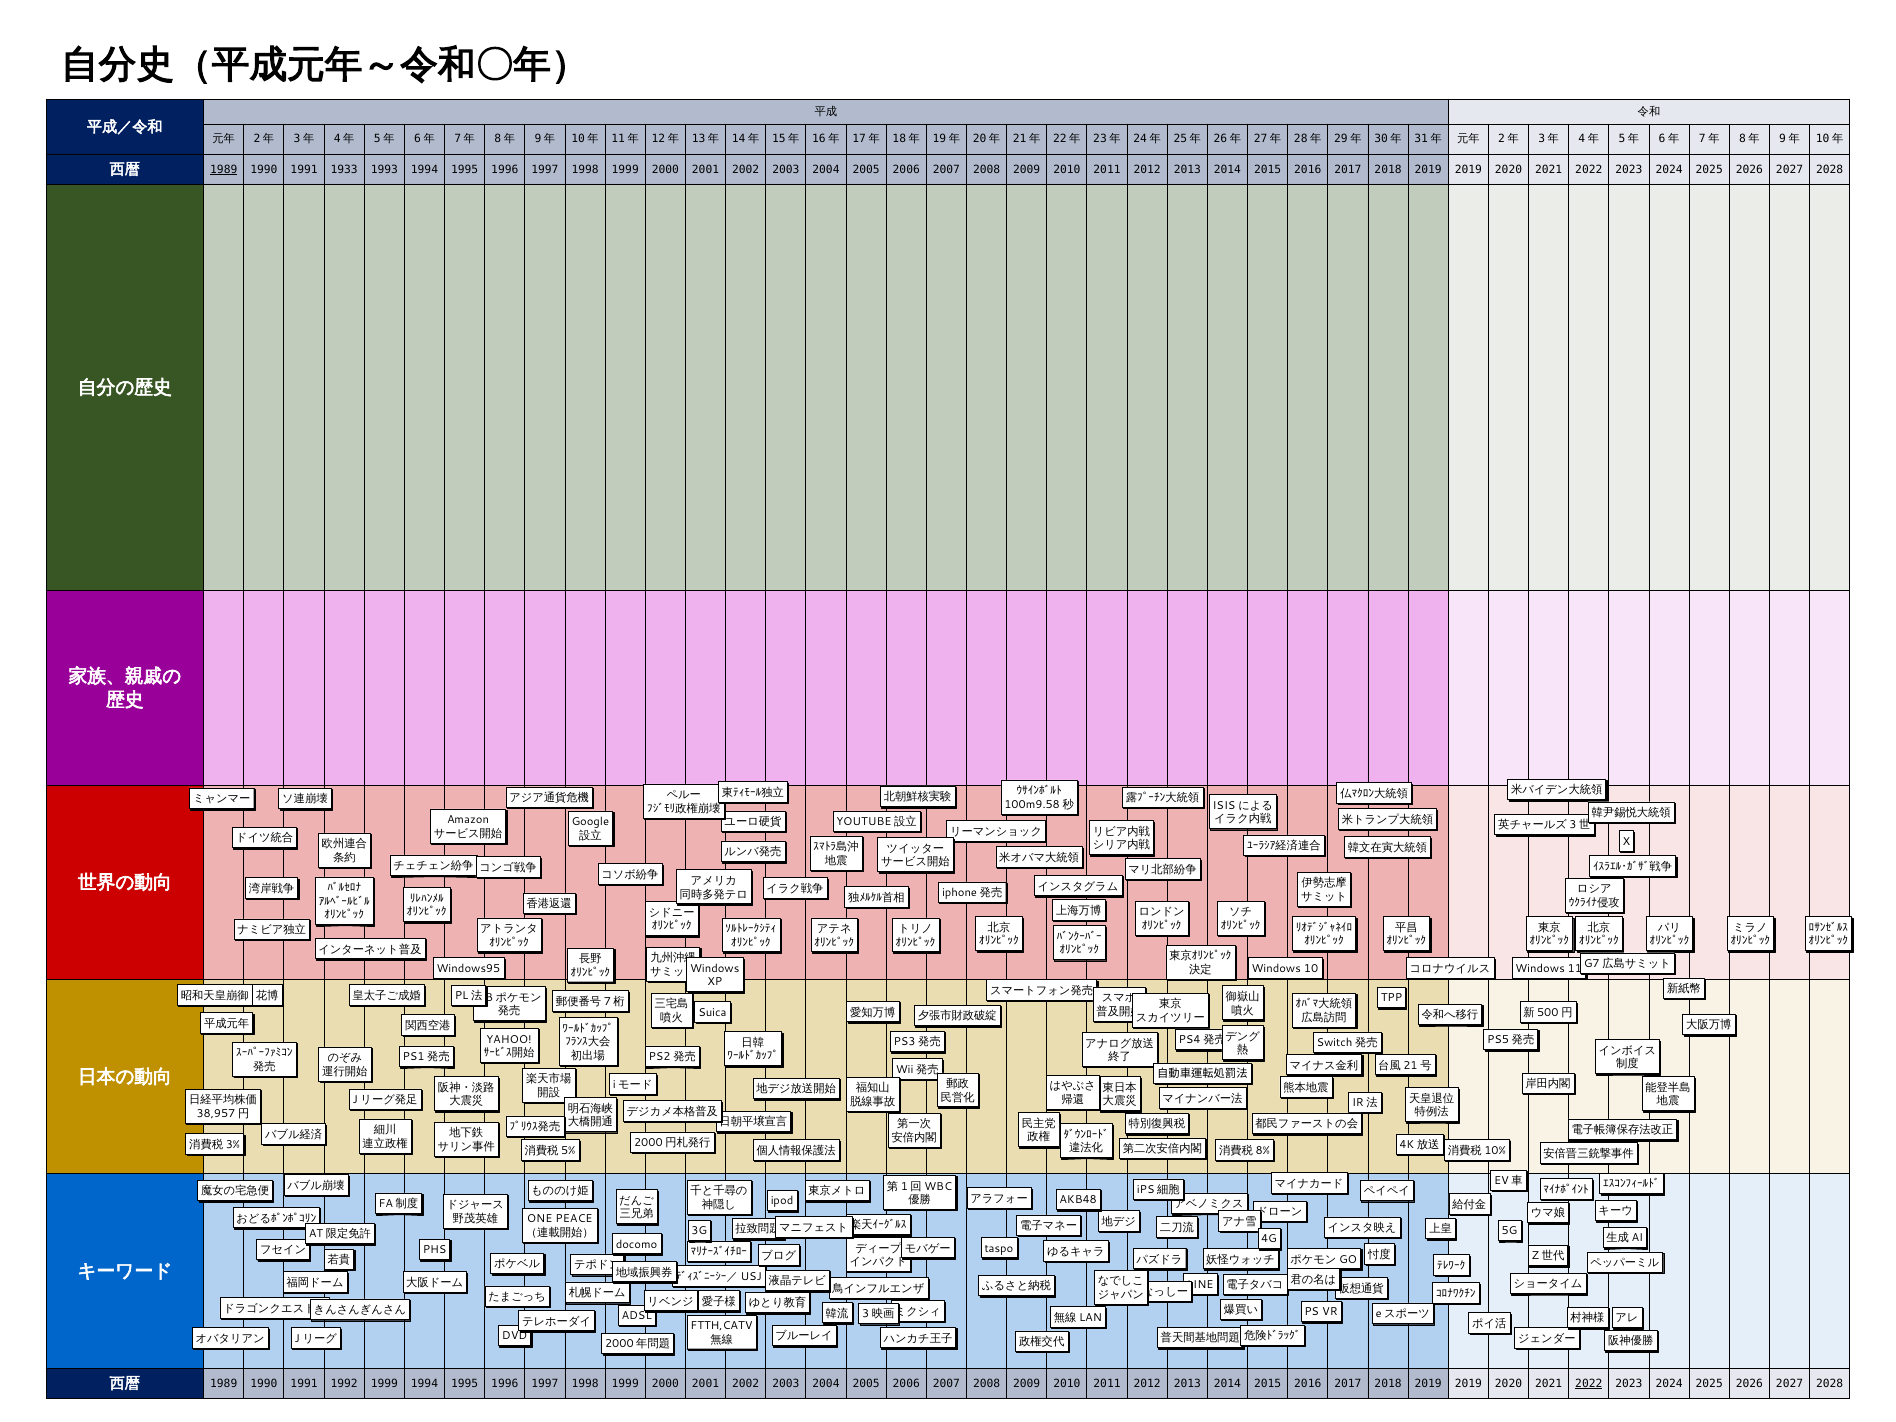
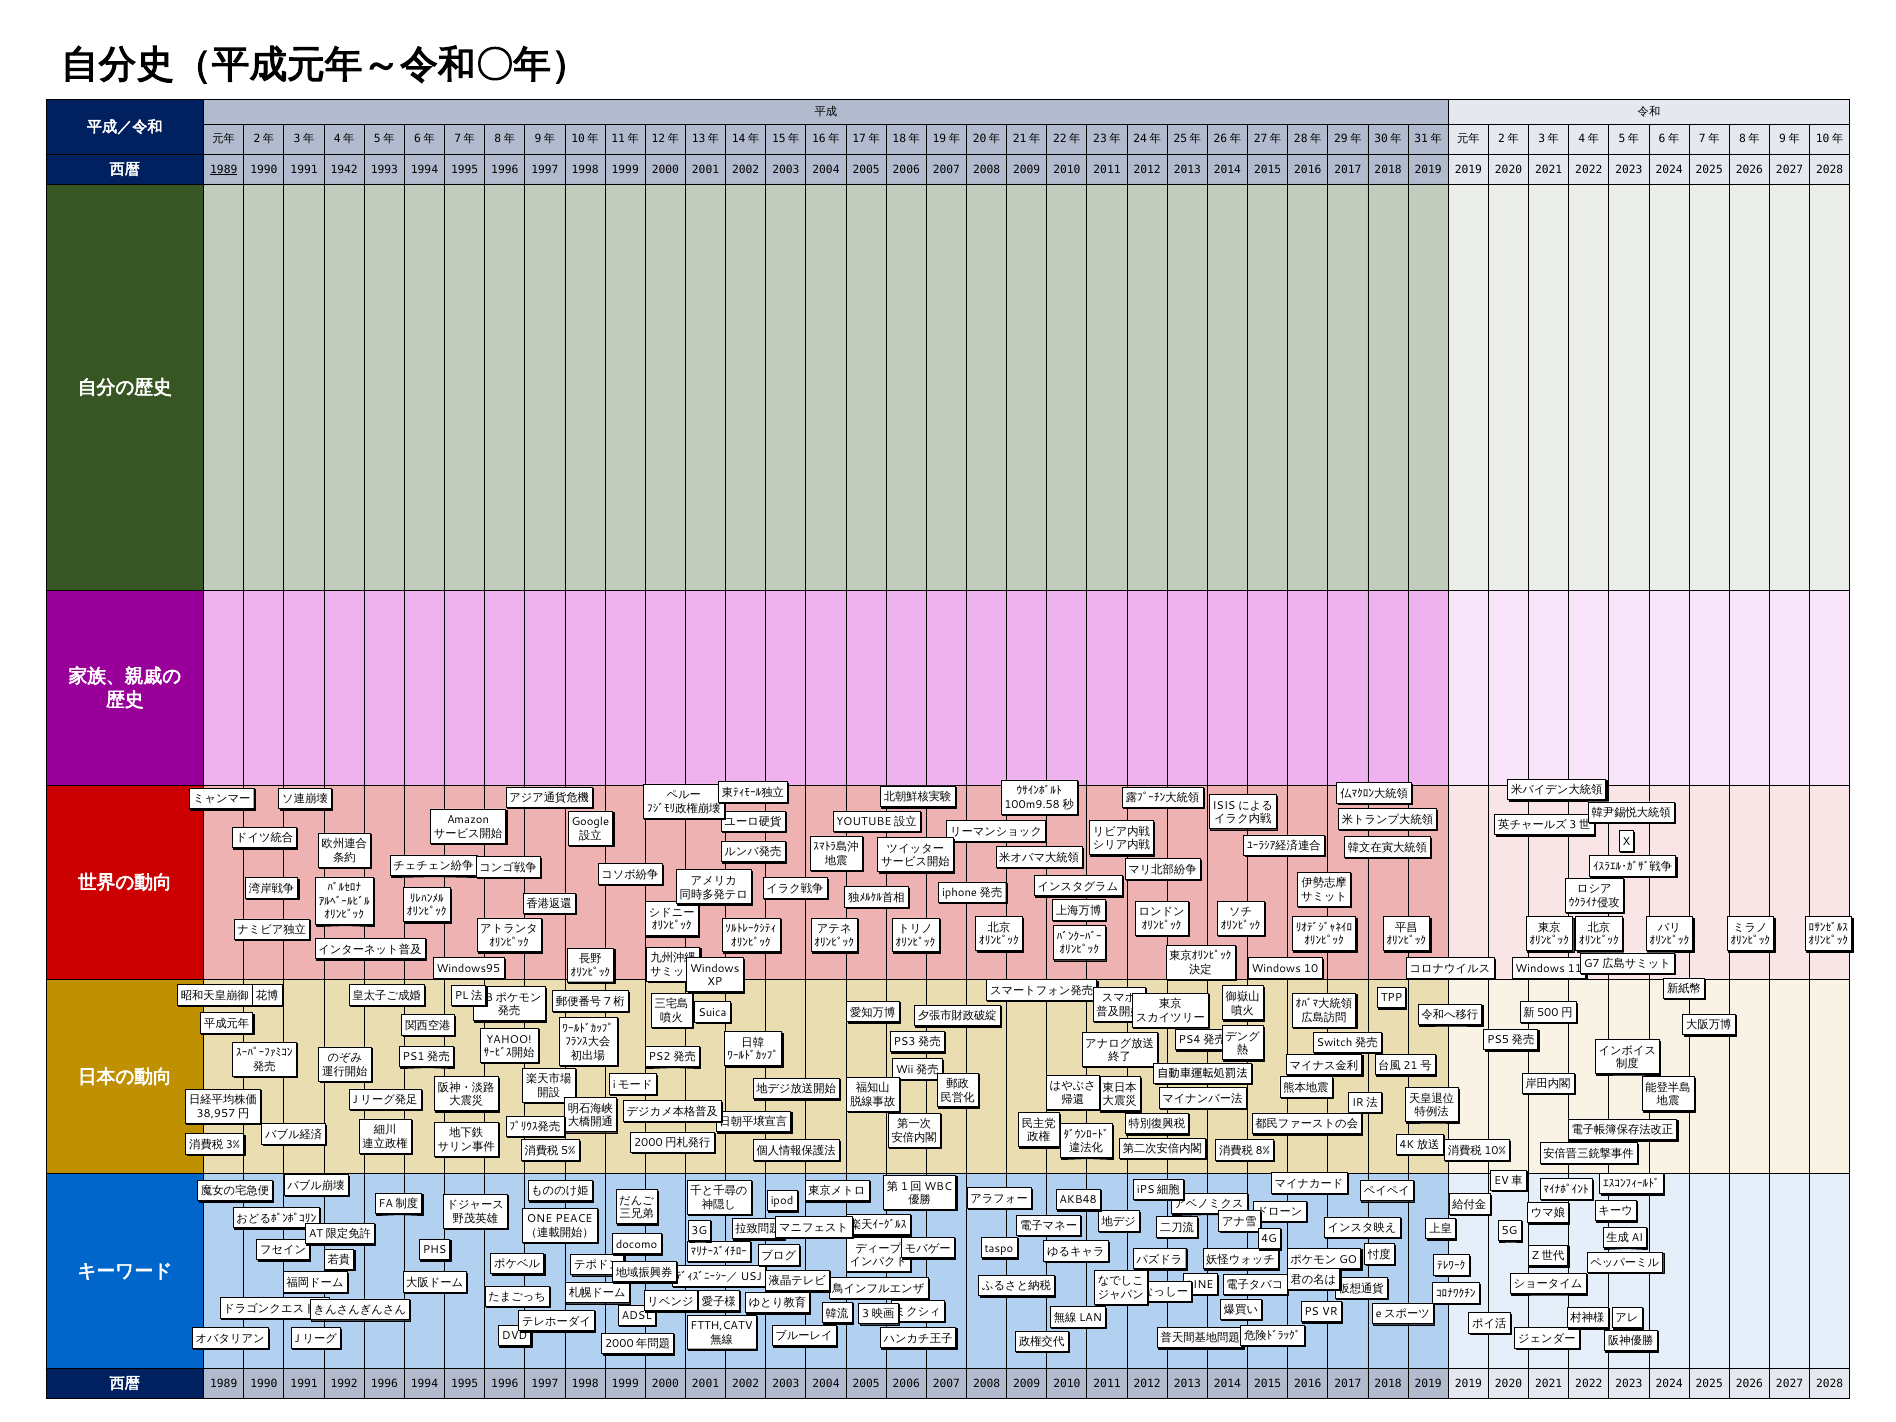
1933: 1933 -> 1942
1992 1999: 1999 -> 1996
2022 at (1589, 1384) underline: present -> none
